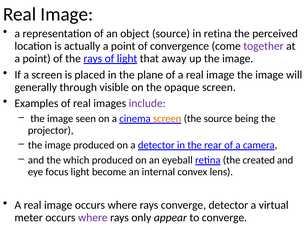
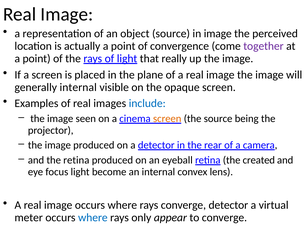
in retina: retina -> image
away: away -> really
generally through: through -> internal
include colour: purple -> blue
the which: which -> retina
where at (93, 217) colour: purple -> blue
